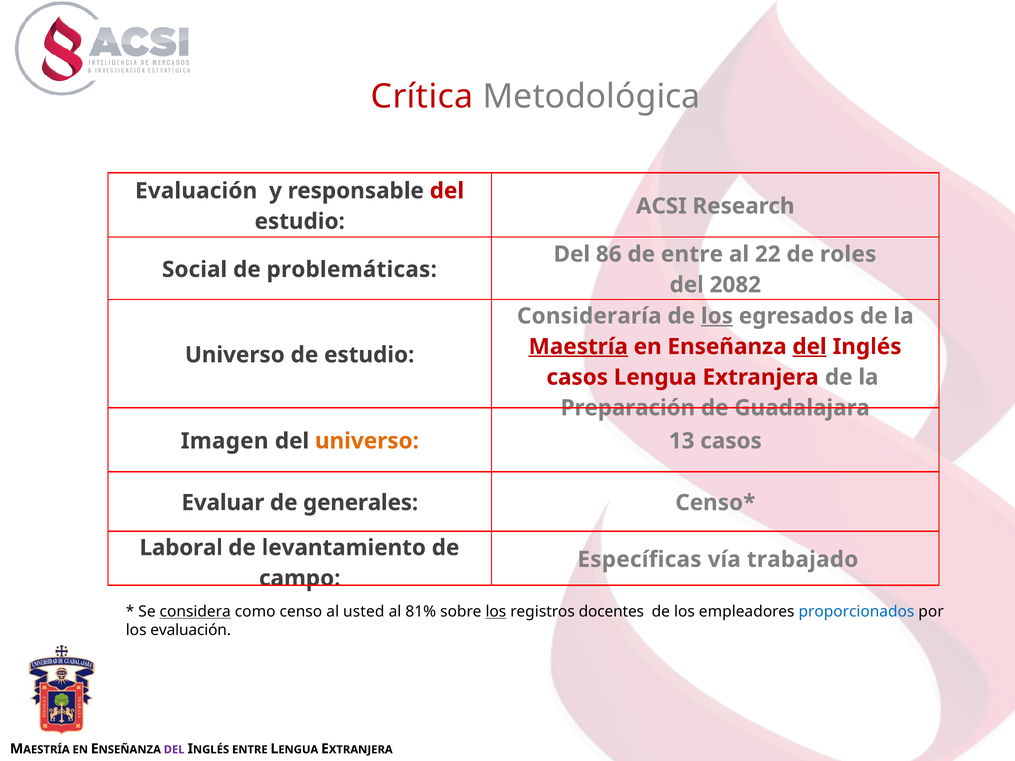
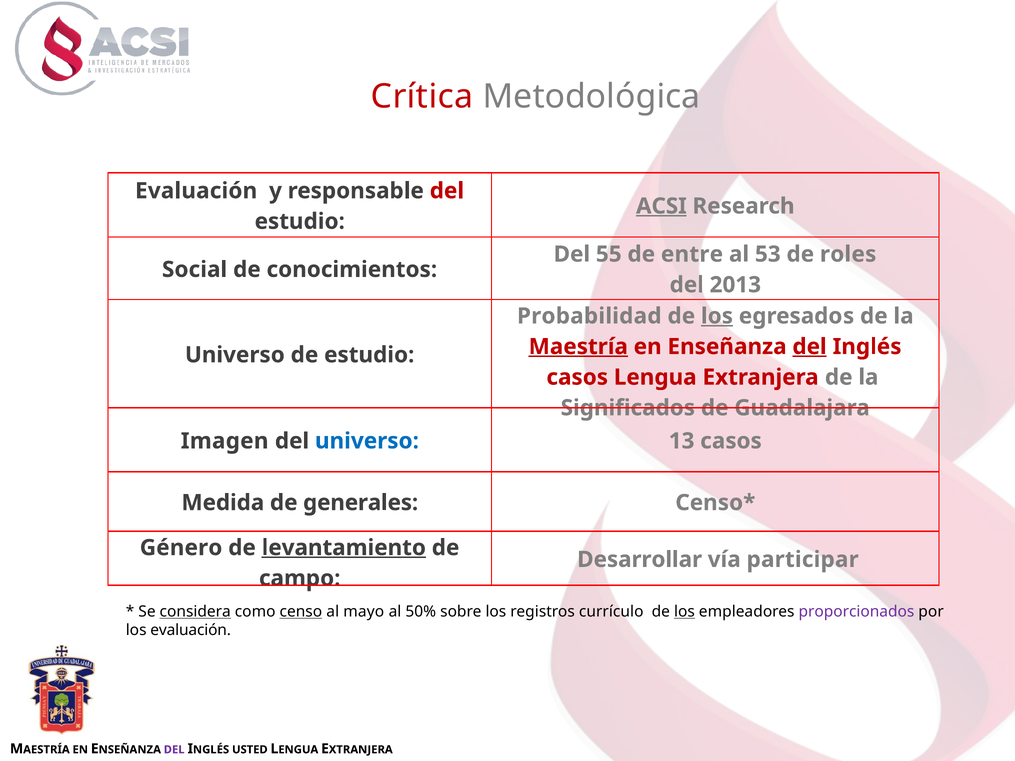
ACSI underline: none -> present
86: 86 -> 55
22: 22 -> 53
problemáticas: problemáticas -> conocimientos
2082: 2082 -> 2013
Consideraría: Consideraría -> Probabilidad
Preparación: Preparación -> Significados
universo at (367, 441) colour: orange -> blue
Evaluar: Evaluar -> Medida
Laboral: Laboral -> Género
levantamiento underline: none -> present
Específicas: Específicas -> Desarrollar
trabajado: trabajado -> participar
censo underline: none -> present
usted: usted -> mayo
81%: 81% -> 50%
los at (496, 612) underline: present -> none
docentes: docentes -> currículo
los at (684, 612) underline: none -> present
proporcionados colour: blue -> purple
INGLÉS ENTRE: ENTRE -> USTED
